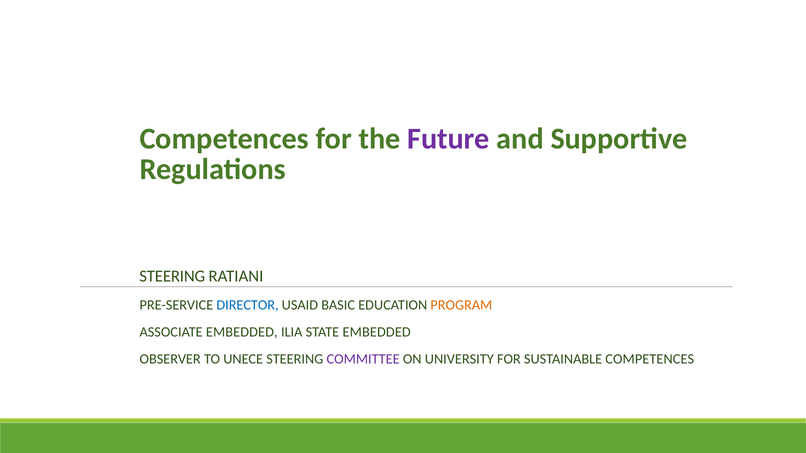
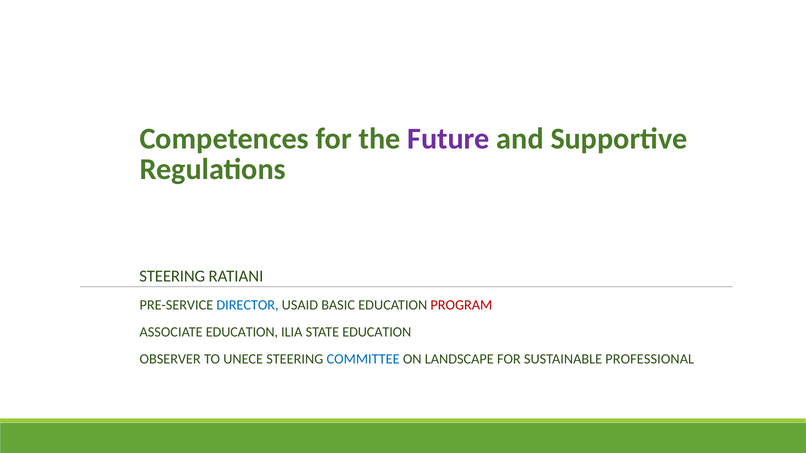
PROGRAM colour: orange -> red
ASSOCIATE EMBEDDED: EMBEDDED -> EDUCATION
STATE EMBEDDED: EMBEDDED -> EDUCATION
COMMITTEE colour: purple -> blue
UNIVERSITY: UNIVERSITY -> LANDSCAPE
SUSTAINABLE COMPETENCES: COMPETENCES -> PROFESSIONAL
